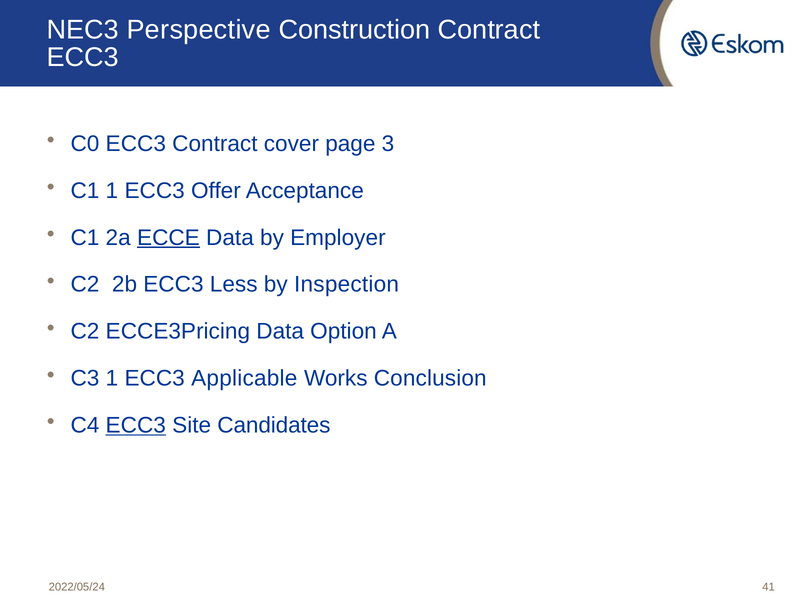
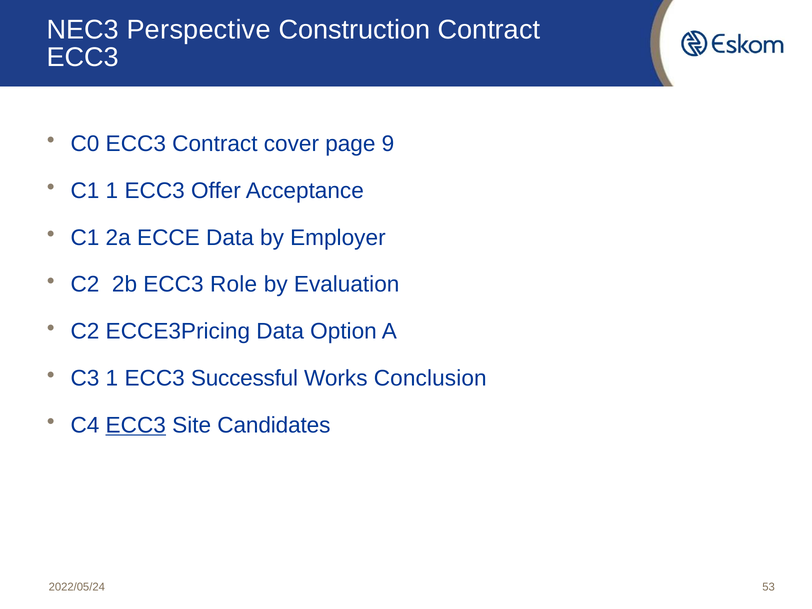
3: 3 -> 9
ECCE underline: present -> none
Less: Less -> Role
Inspection: Inspection -> Evaluation
Applicable: Applicable -> Successful
41: 41 -> 53
